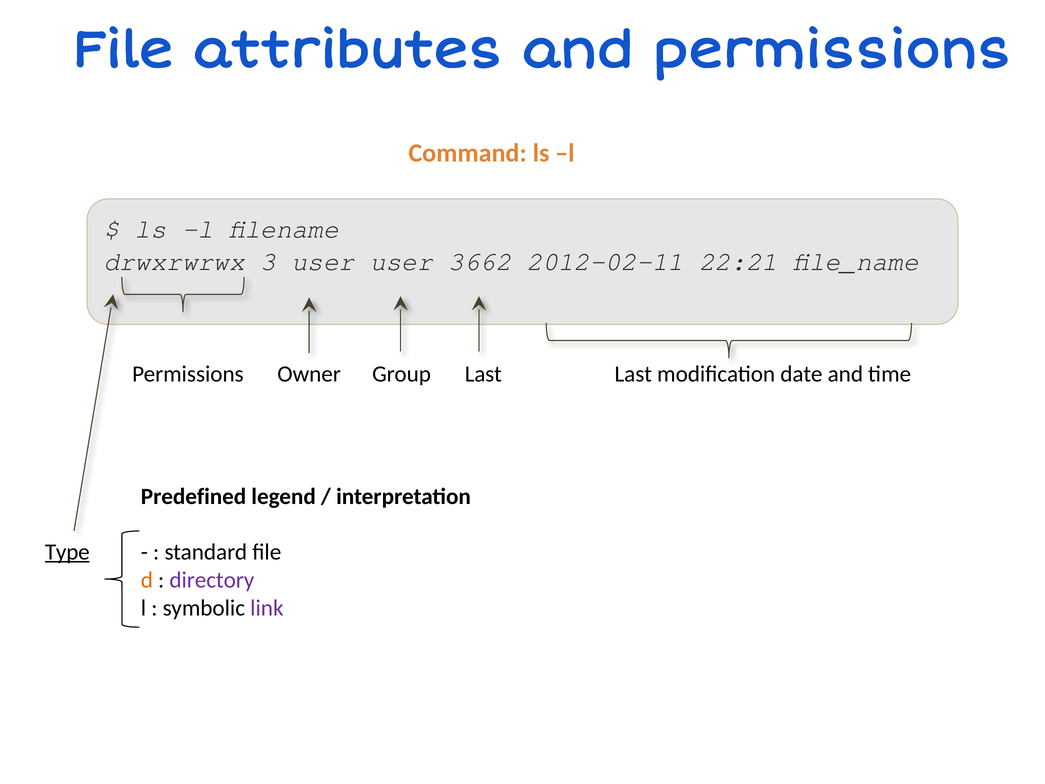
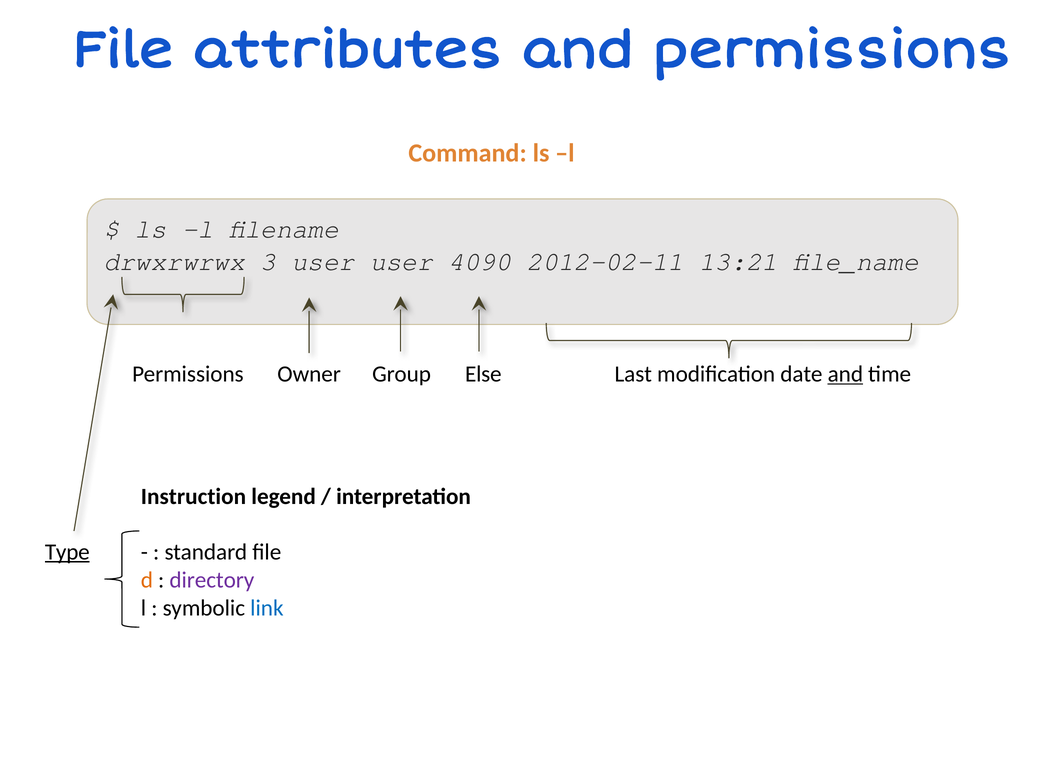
3662: 3662 -> 4090
22:21: 22:21 -> 13:21
Group Last: Last -> Else
and at (845, 374) underline: none -> present
Predefined: Predefined -> Instruction
link colour: purple -> blue
